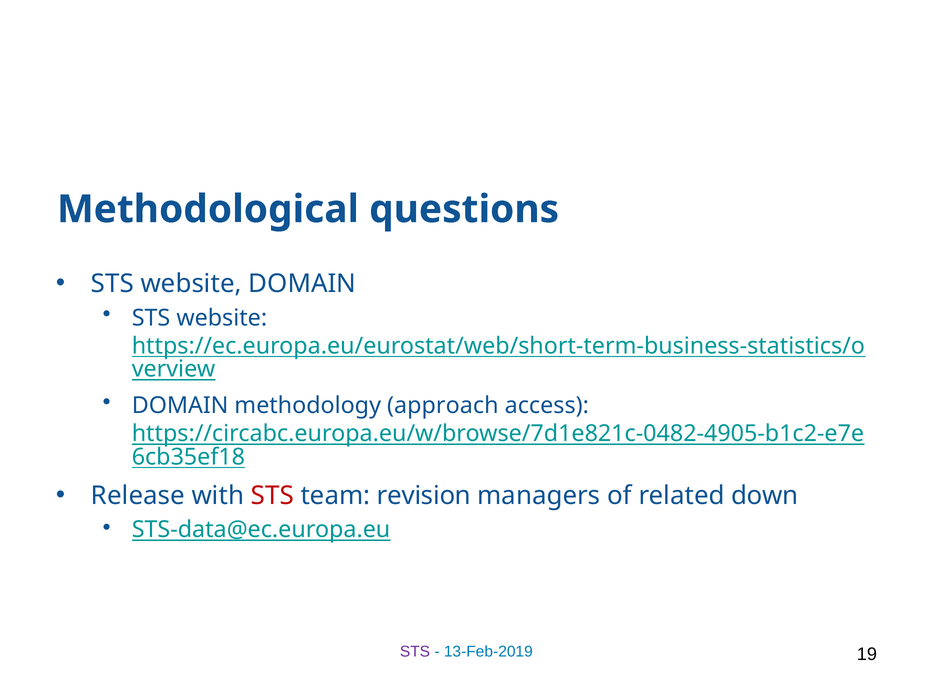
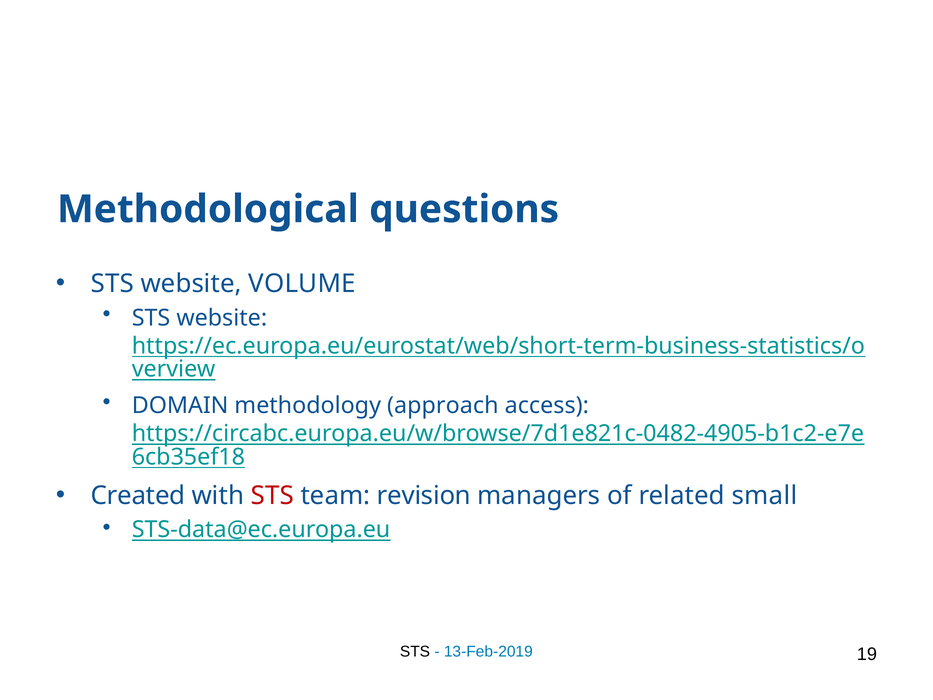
website DOMAIN: DOMAIN -> VOLUME
Release: Release -> Created
down: down -> small
STS at (415, 651) colour: purple -> black
